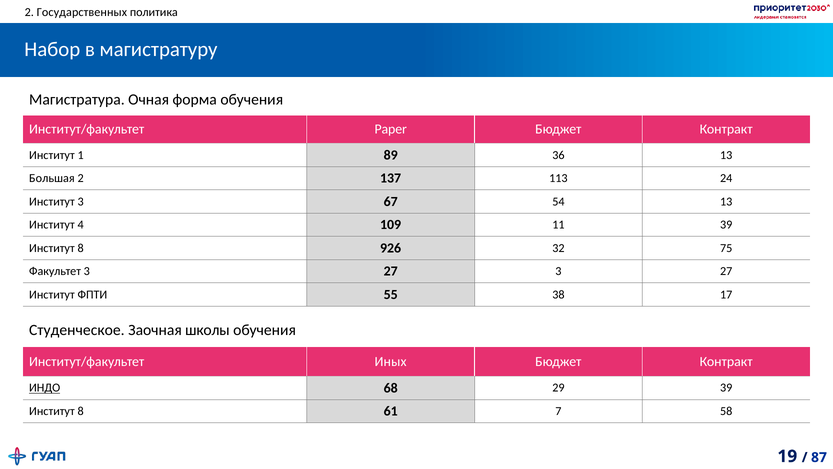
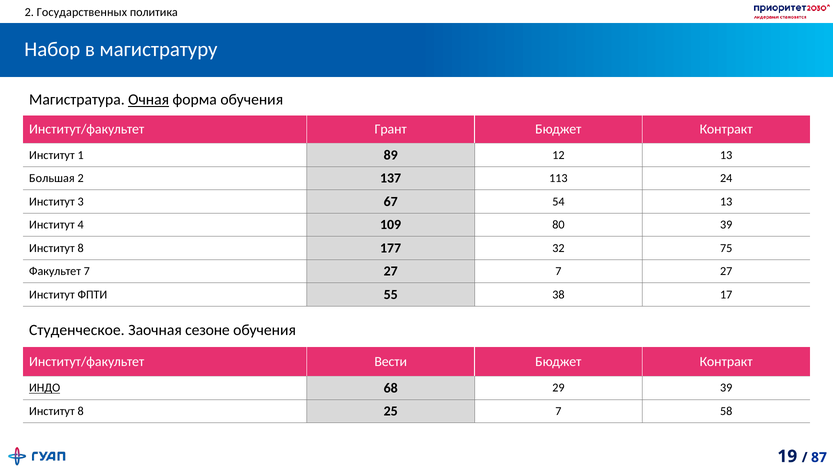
Очная underline: none -> present
Paper: Paper -> Грант
36: 36 -> 12
11: 11 -> 80
926: 926 -> 177
Факультет 3: 3 -> 7
27 3: 3 -> 7
школы: школы -> сезоне
Иных: Иных -> Вести
61: 61 -> 25
